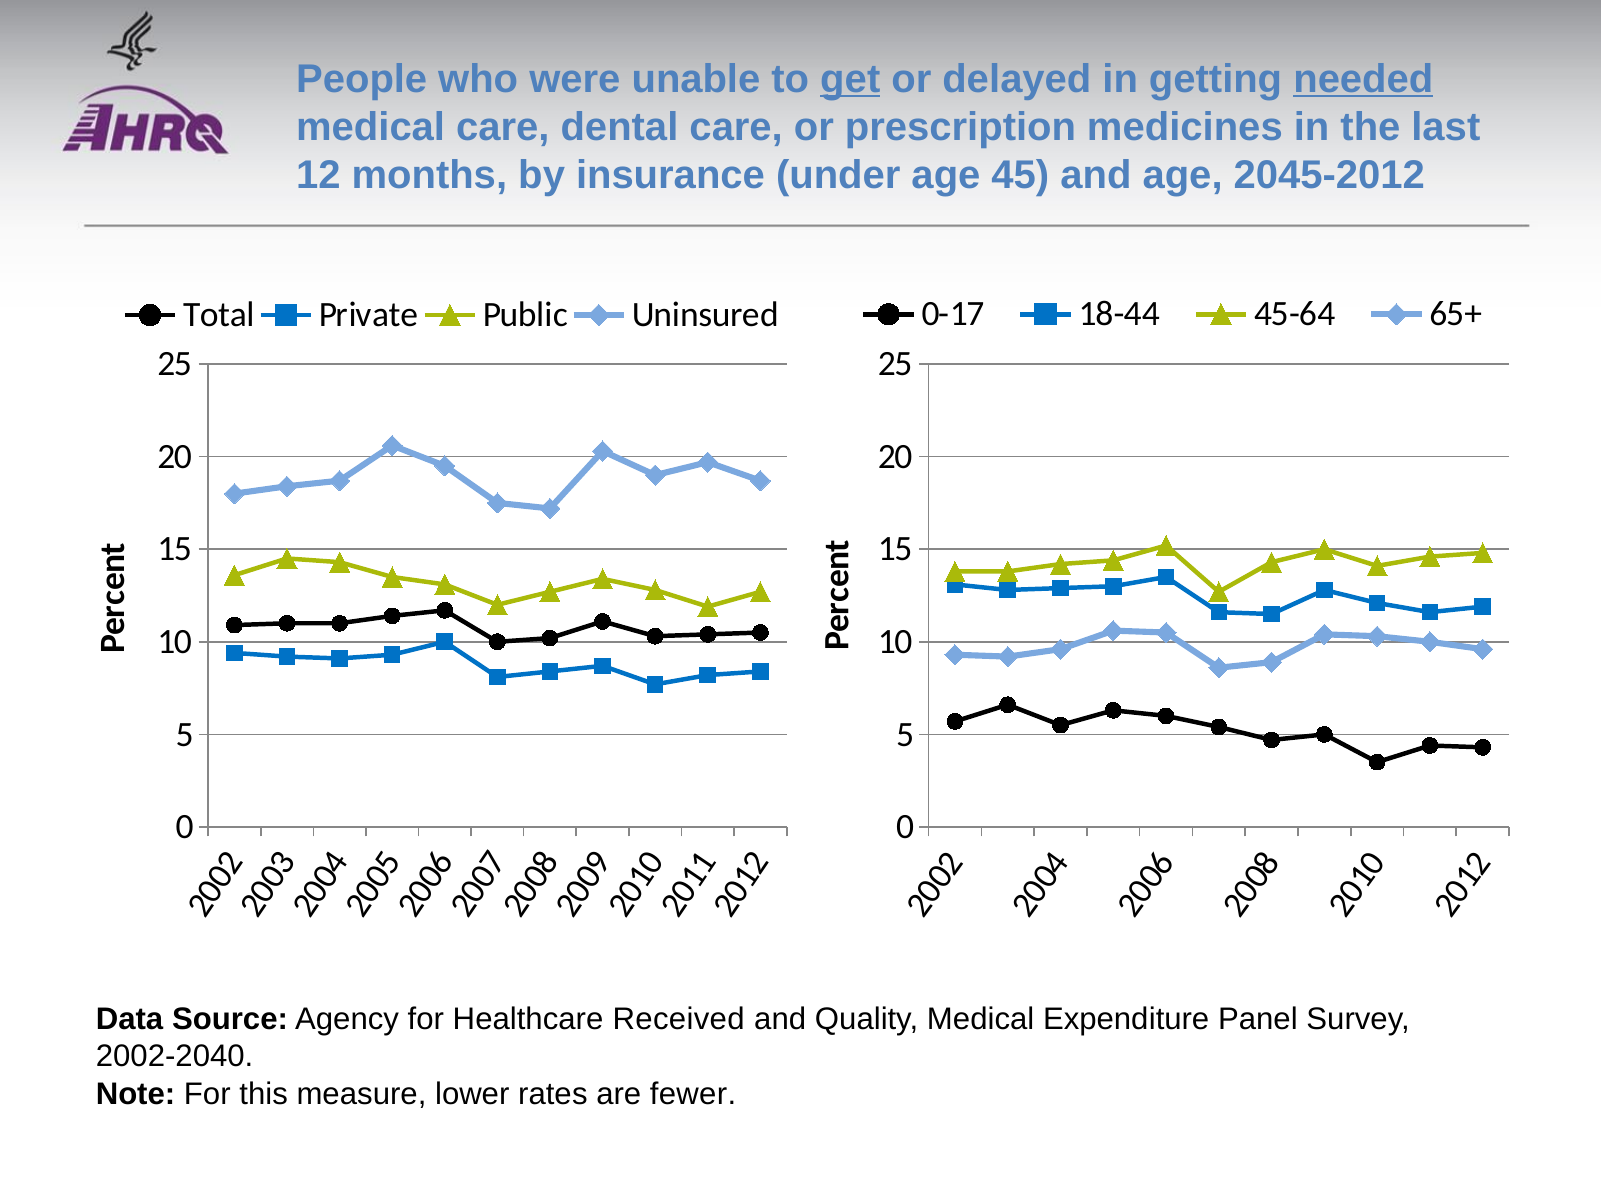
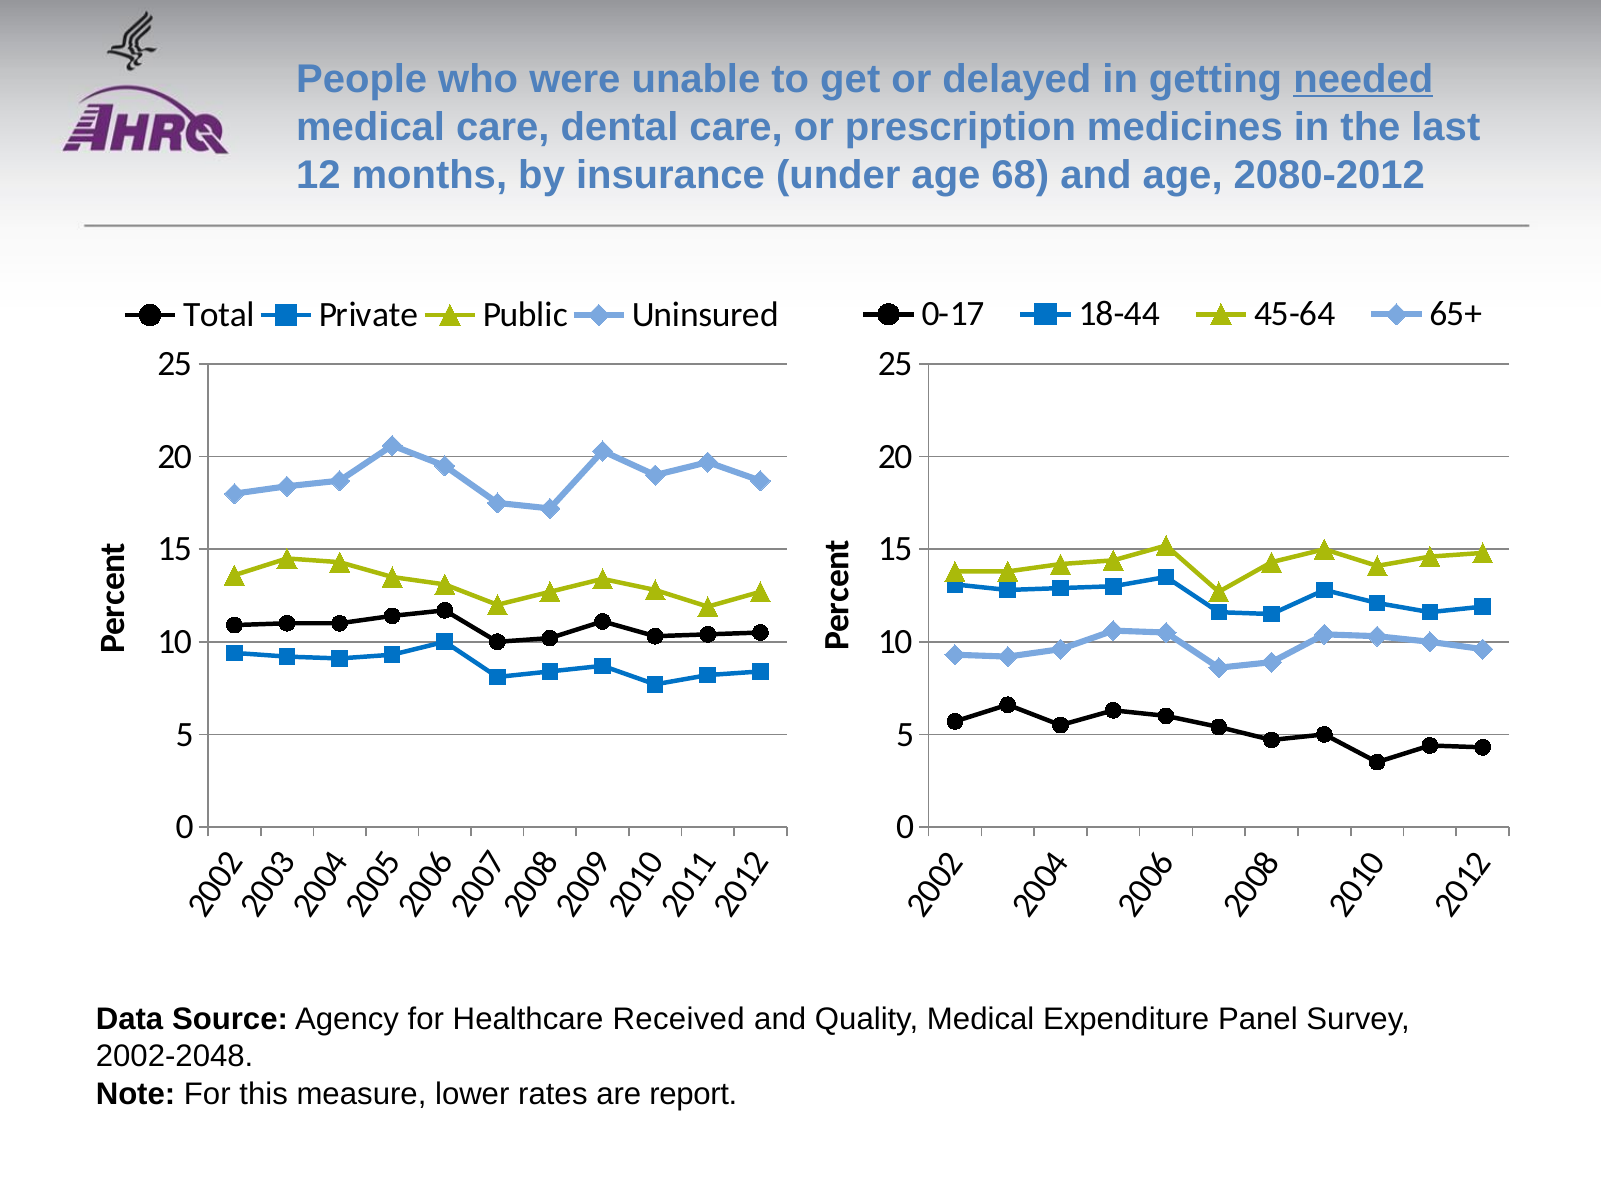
get underline: present -> none
45: 45 -> 68
2045-2012: 2045-2012 -> 2080-2012
2002-2040: 2002-2040 -> 2002-2048
fewer: fewer -> report
